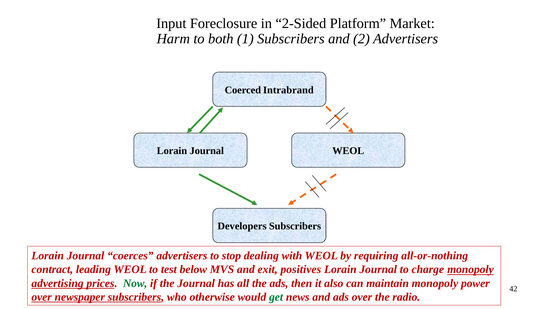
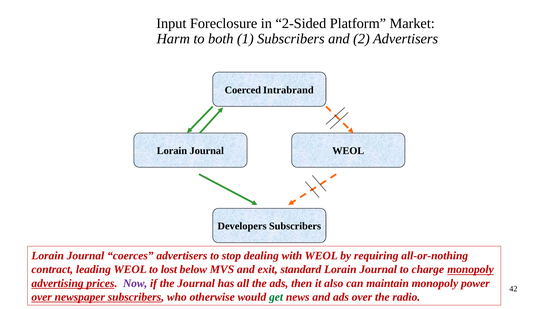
test: test -> lost
positives: positives -> standard
Now colour: green -> purple
